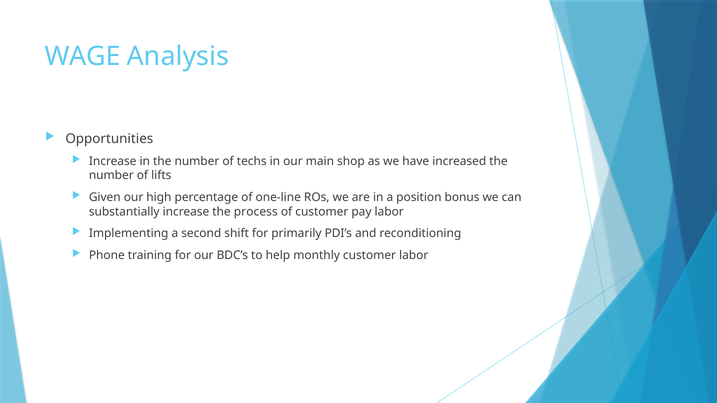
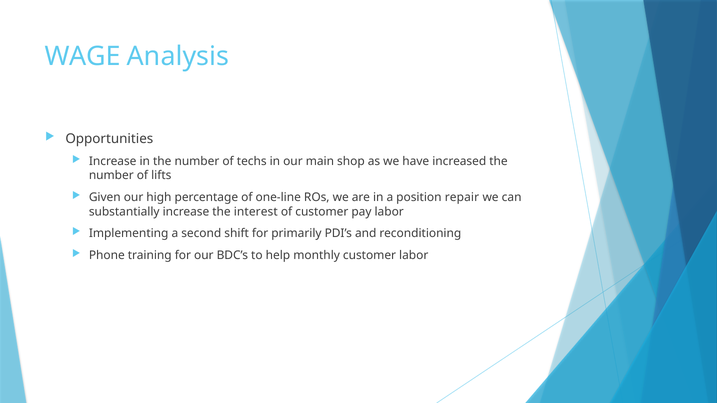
bonus: bonus -> repair
process: process -> interest
